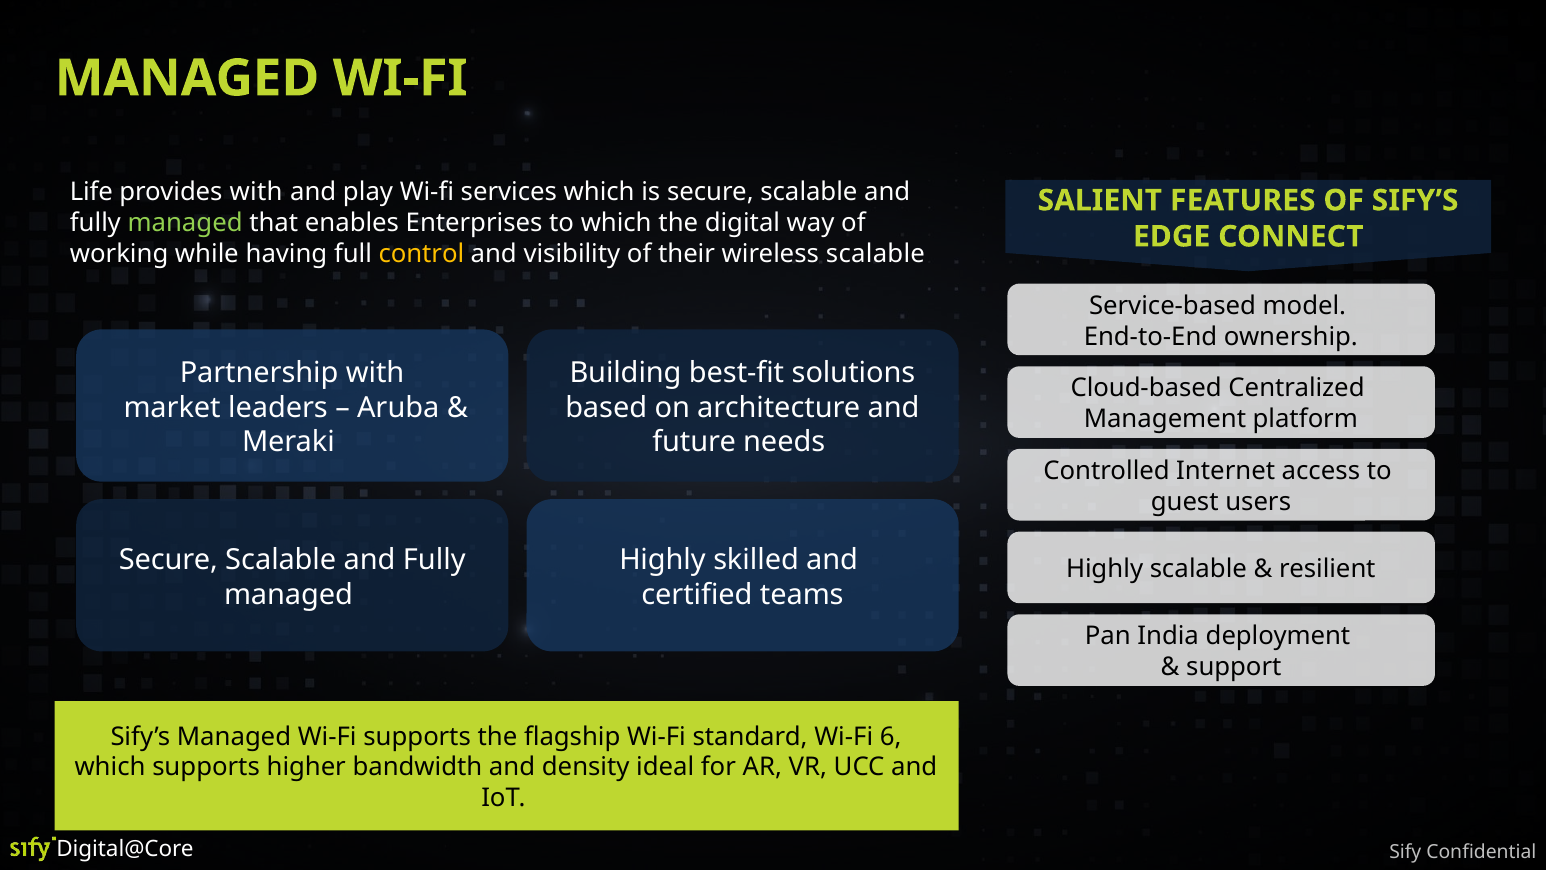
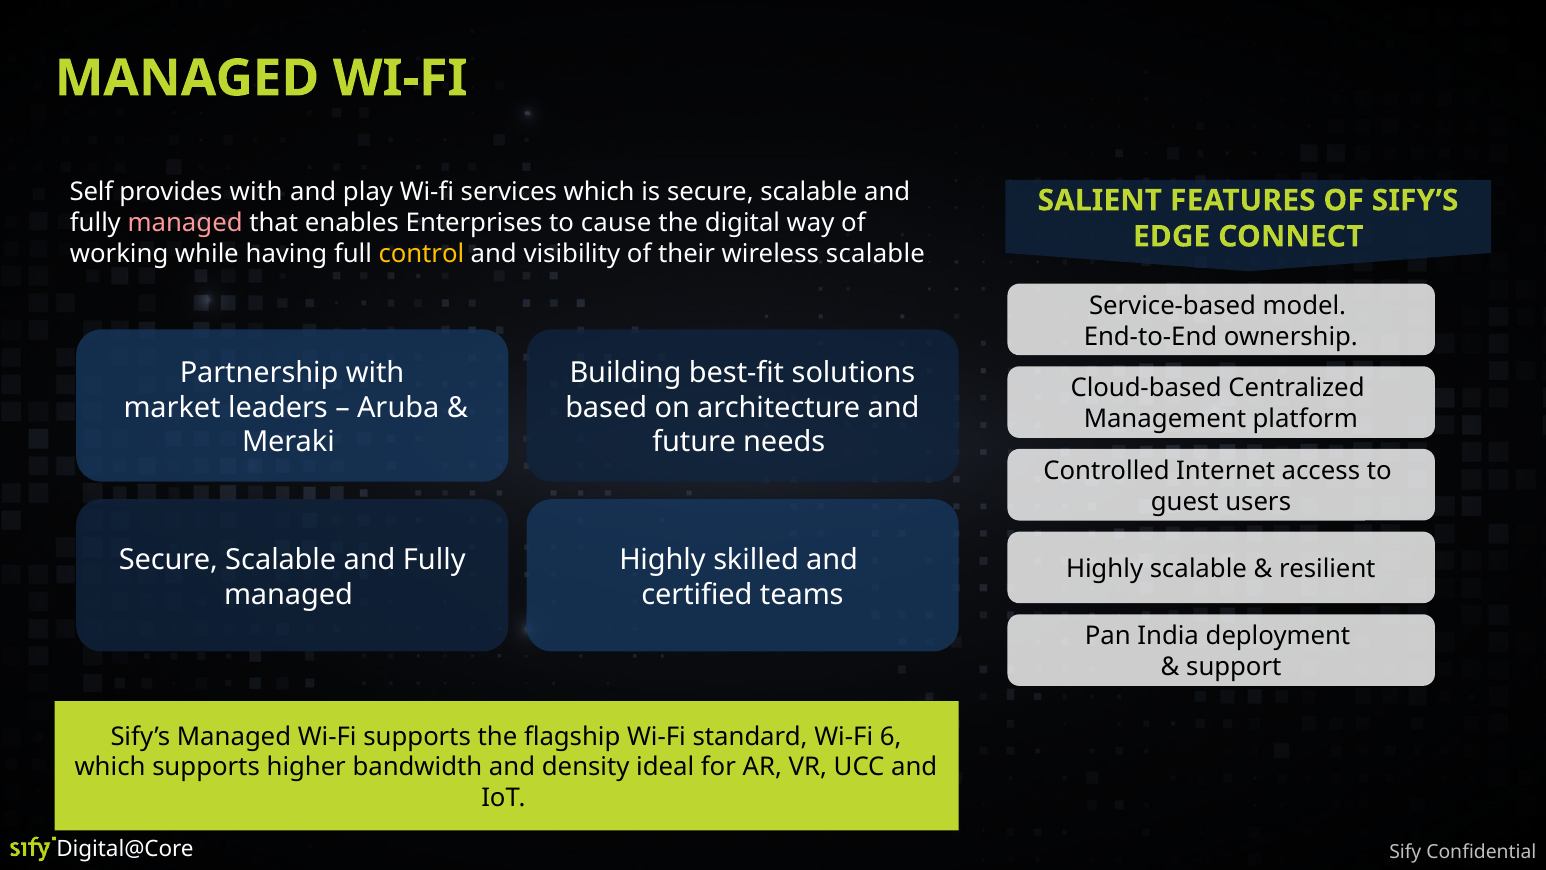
Life: Life -> Self
managed at (185, 223) colour: light green -> pink
to which: which -> cause
